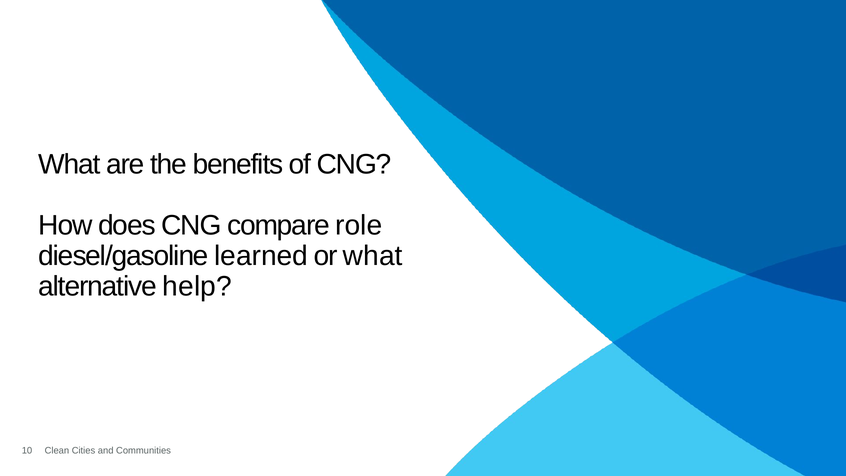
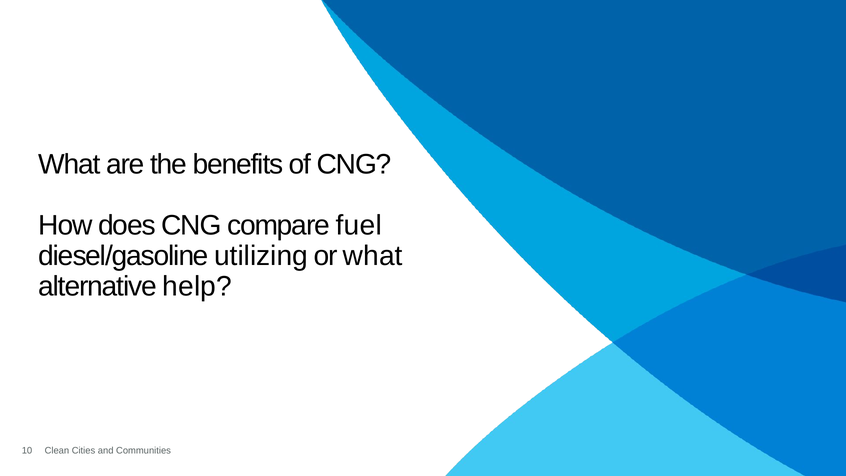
role: role -> fuel
learned: learned -> utilizing
